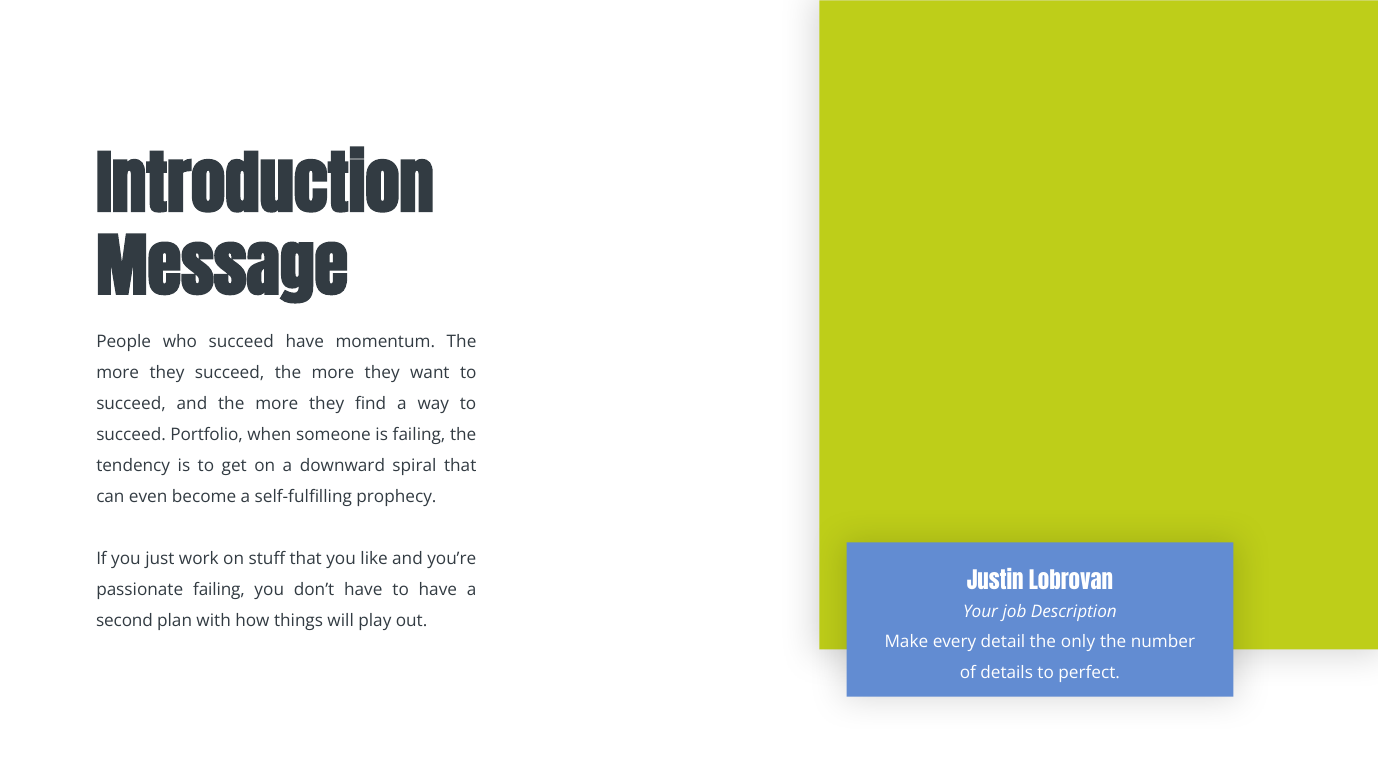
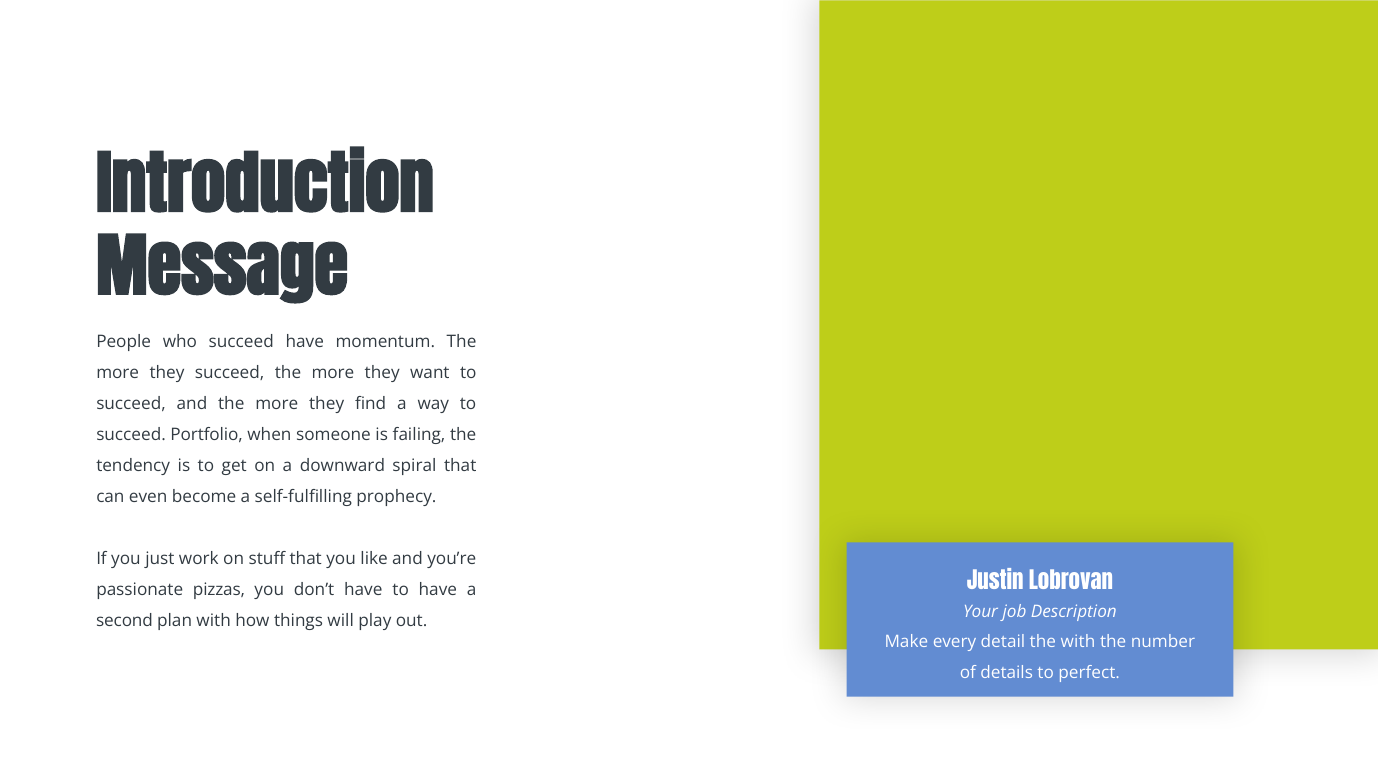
passionate failing: failing -> pizzas
the only: only -> with
